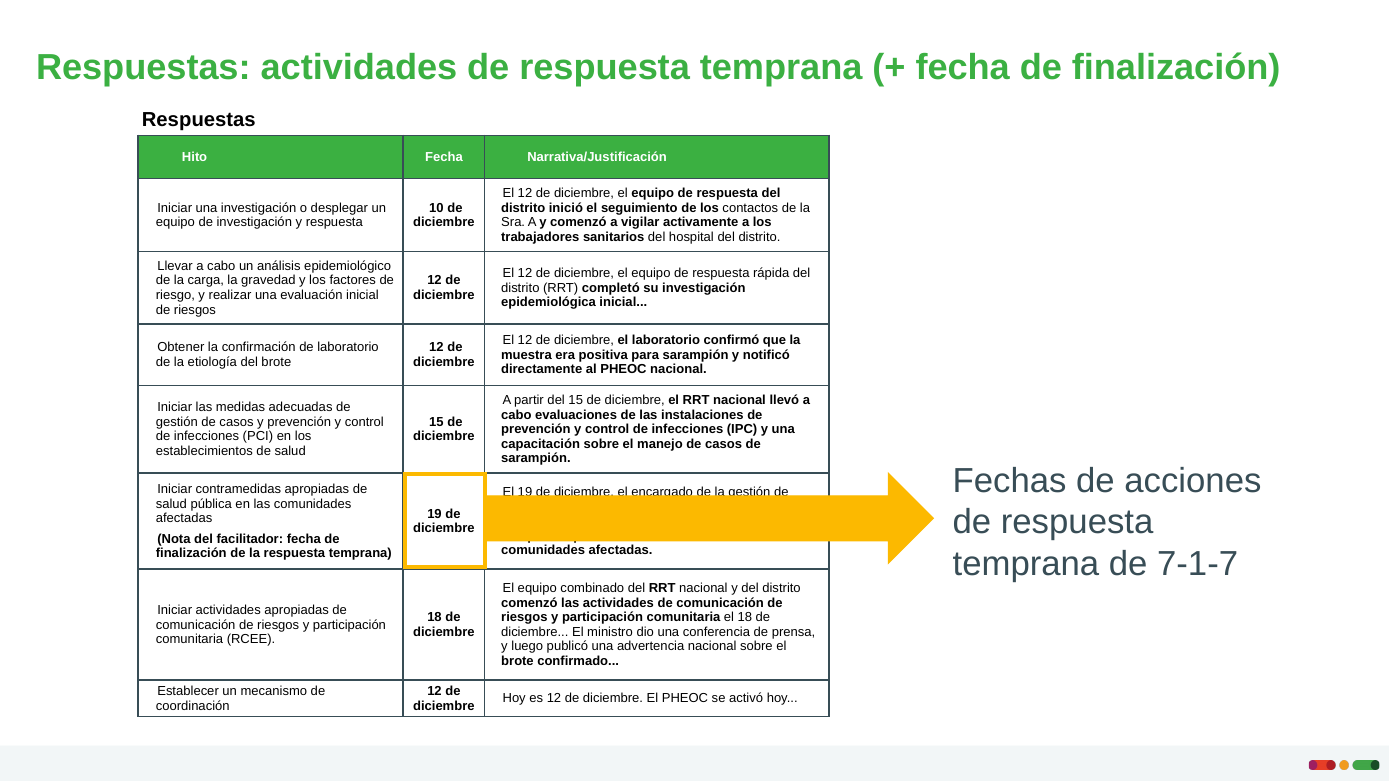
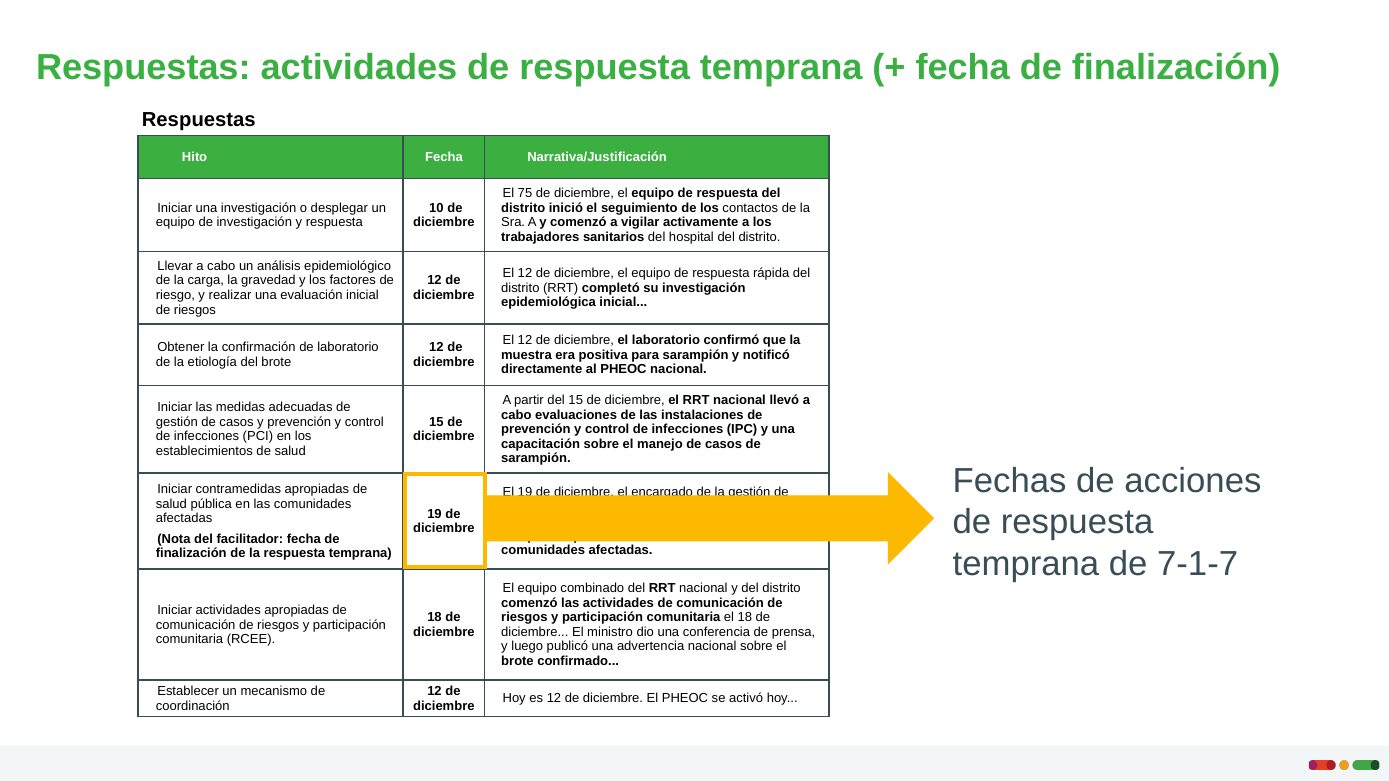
12 at (525, 193): 12 -> 75
